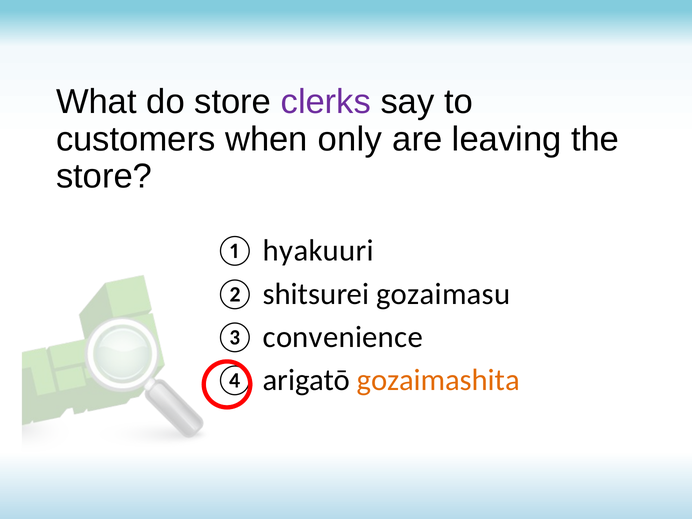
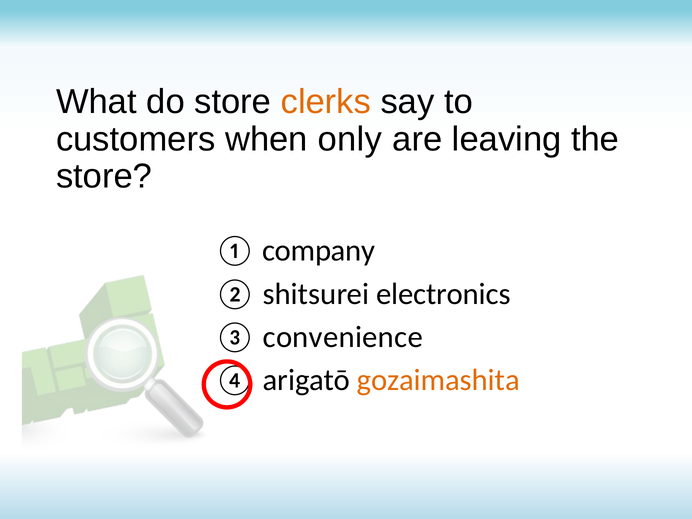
clerks colour: purple -> orange
hyakuuri: hyakuuri -> company
gozaimasu: gozaimasu -> electronics
